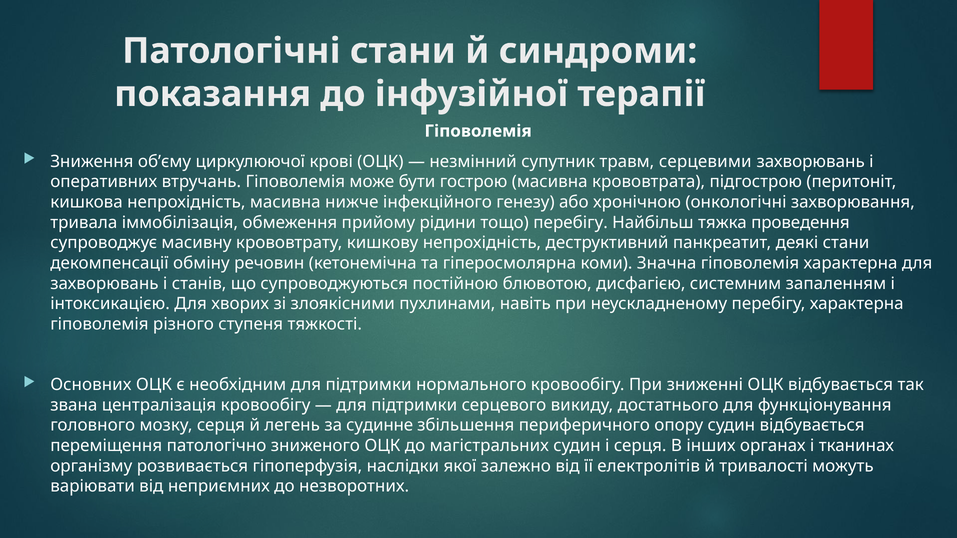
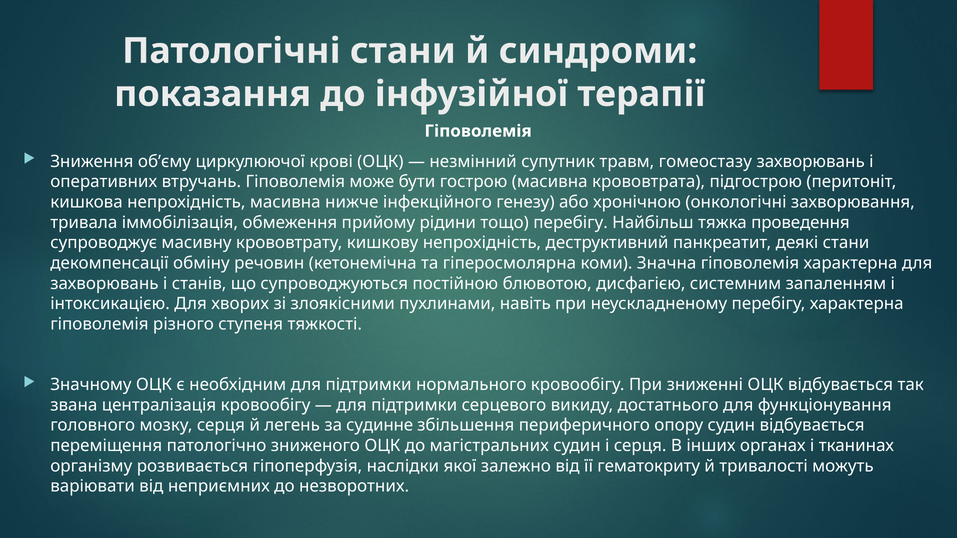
серцевими: серцевими -> гомеостазу
Основних: Основних -> Значному
електролітів: електролітів -> гематокриту
